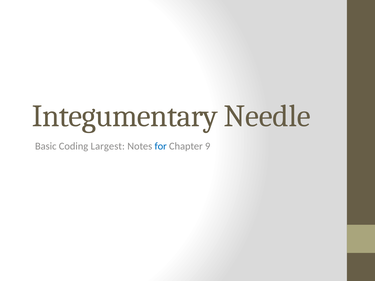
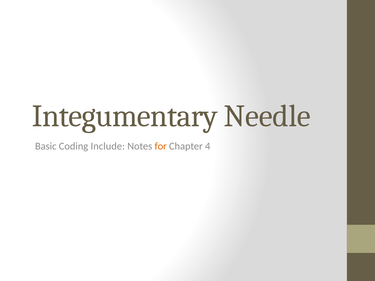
Largest: Largest -> Include
for colour: blue -> orange
9: 9 -> 4
